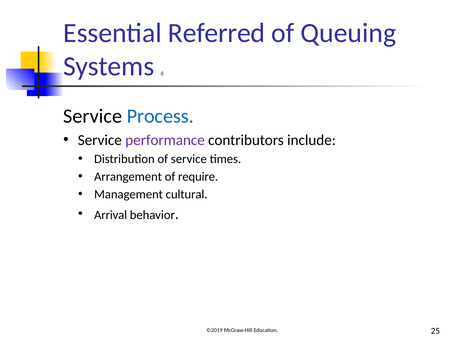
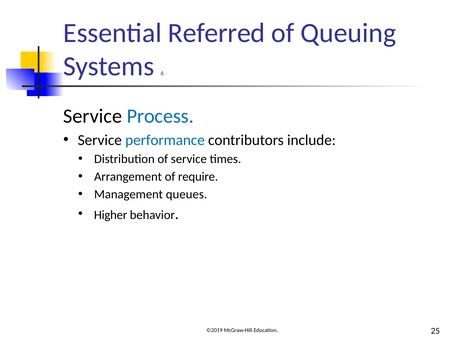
performance colour: purple -> blue
cultural: cultural -> queues
Arrival: Arrival -> Higher
